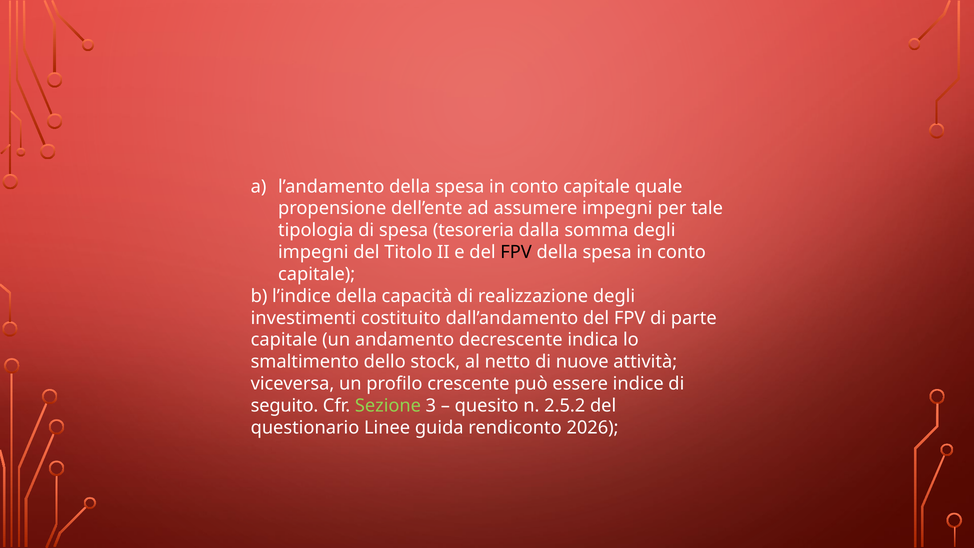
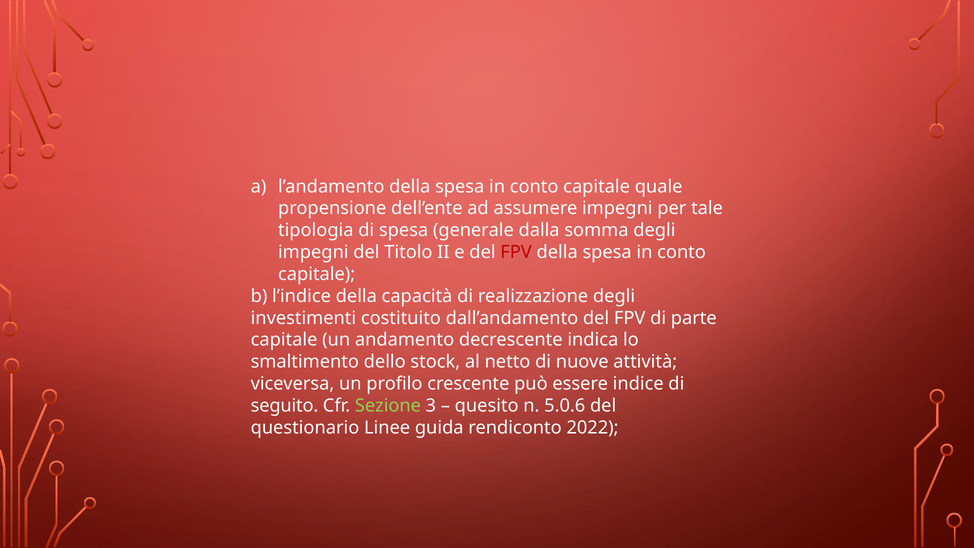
tesoreria: tesoreria -> generale
FPV at (516, 252) colour: black -> red
2.5.2: 2.5.2 -> 5.0.6
2026: 2026 -> 2022
